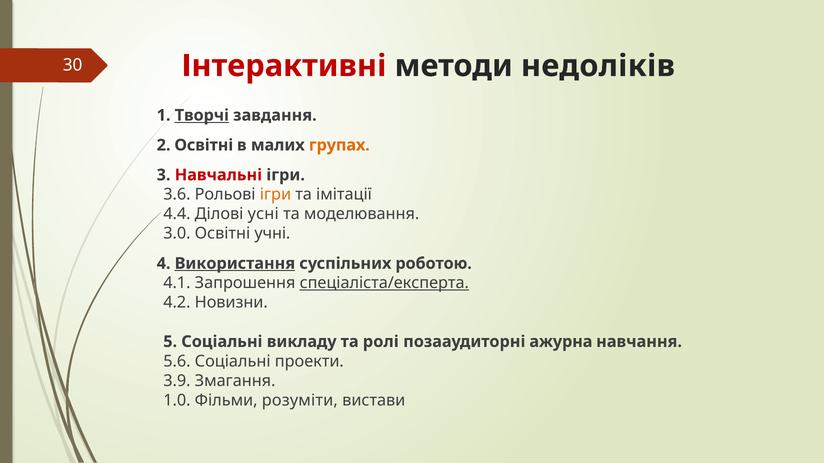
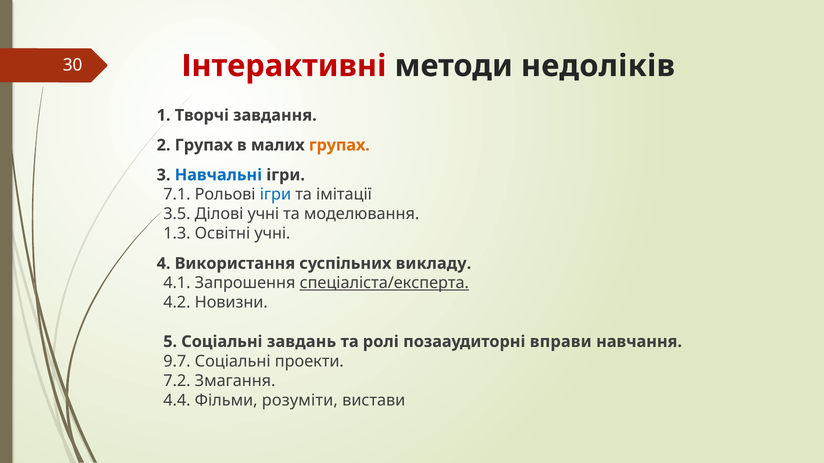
Творчі underline: present -> none
2 Освітні: Освітні -> Групах
Навчальні colour: red -> blue
3.6: 3.6 -> 7.1
ігри at (275, 195) colour: orange -> blue
4.4: 4.4 -> 3.5
Ділові усні: усні -> учні
3.0: 3.0 -> 1.3
Використання underline: present -> none
роботою: роботою -> викладу
викладу: викладу -> завдань
ажурна: ажурна -> вправи
5.6: 5.6 -> 9.7
3.9: 3.9 -> 7.2
1.0: 1.0 -> 4.4
